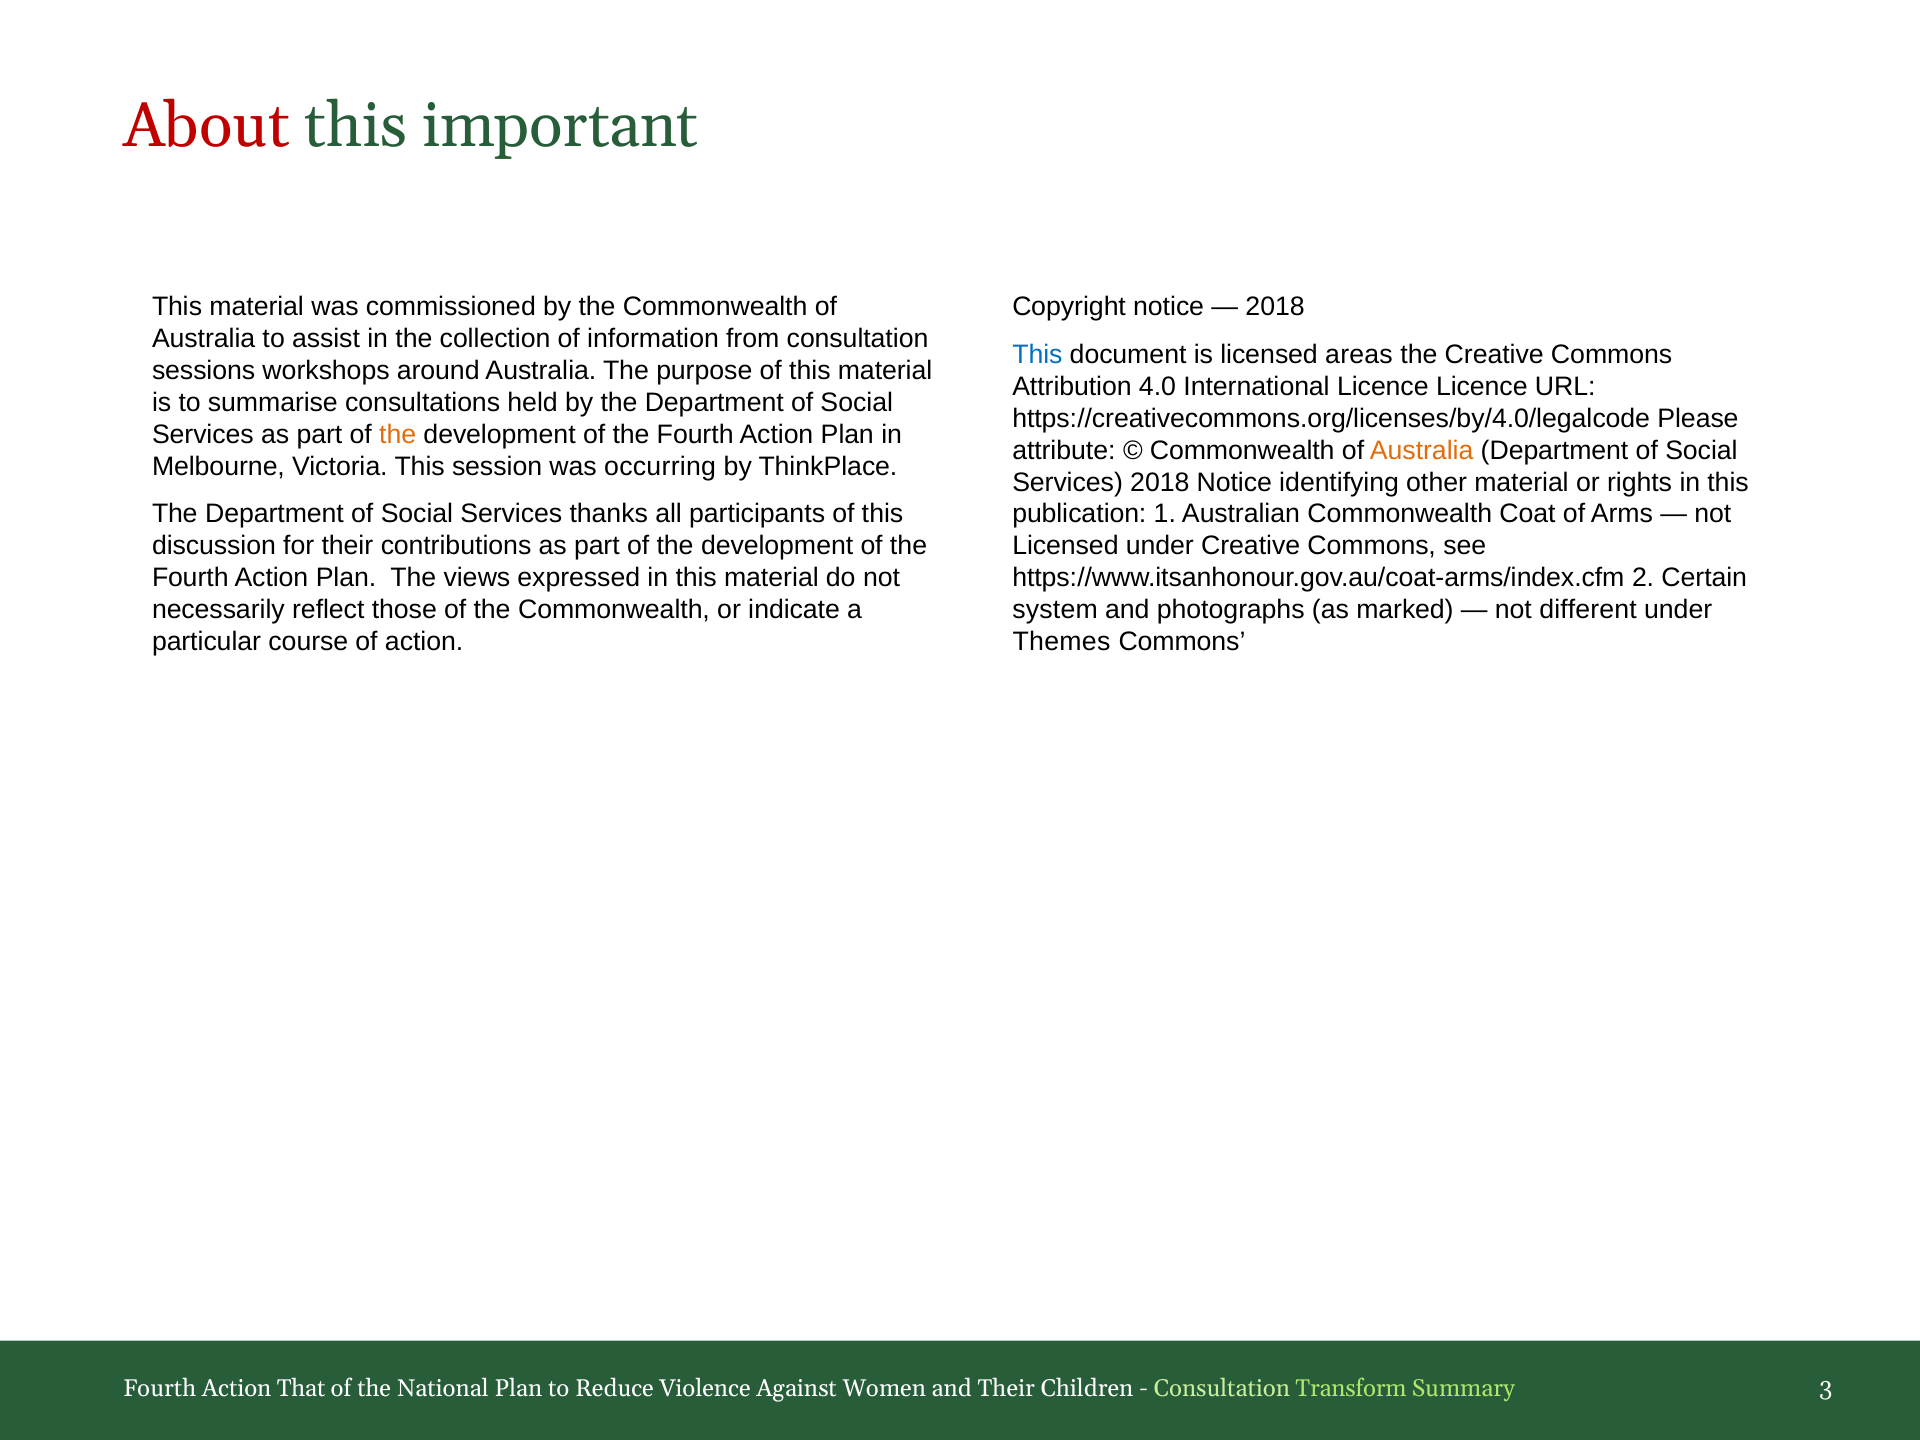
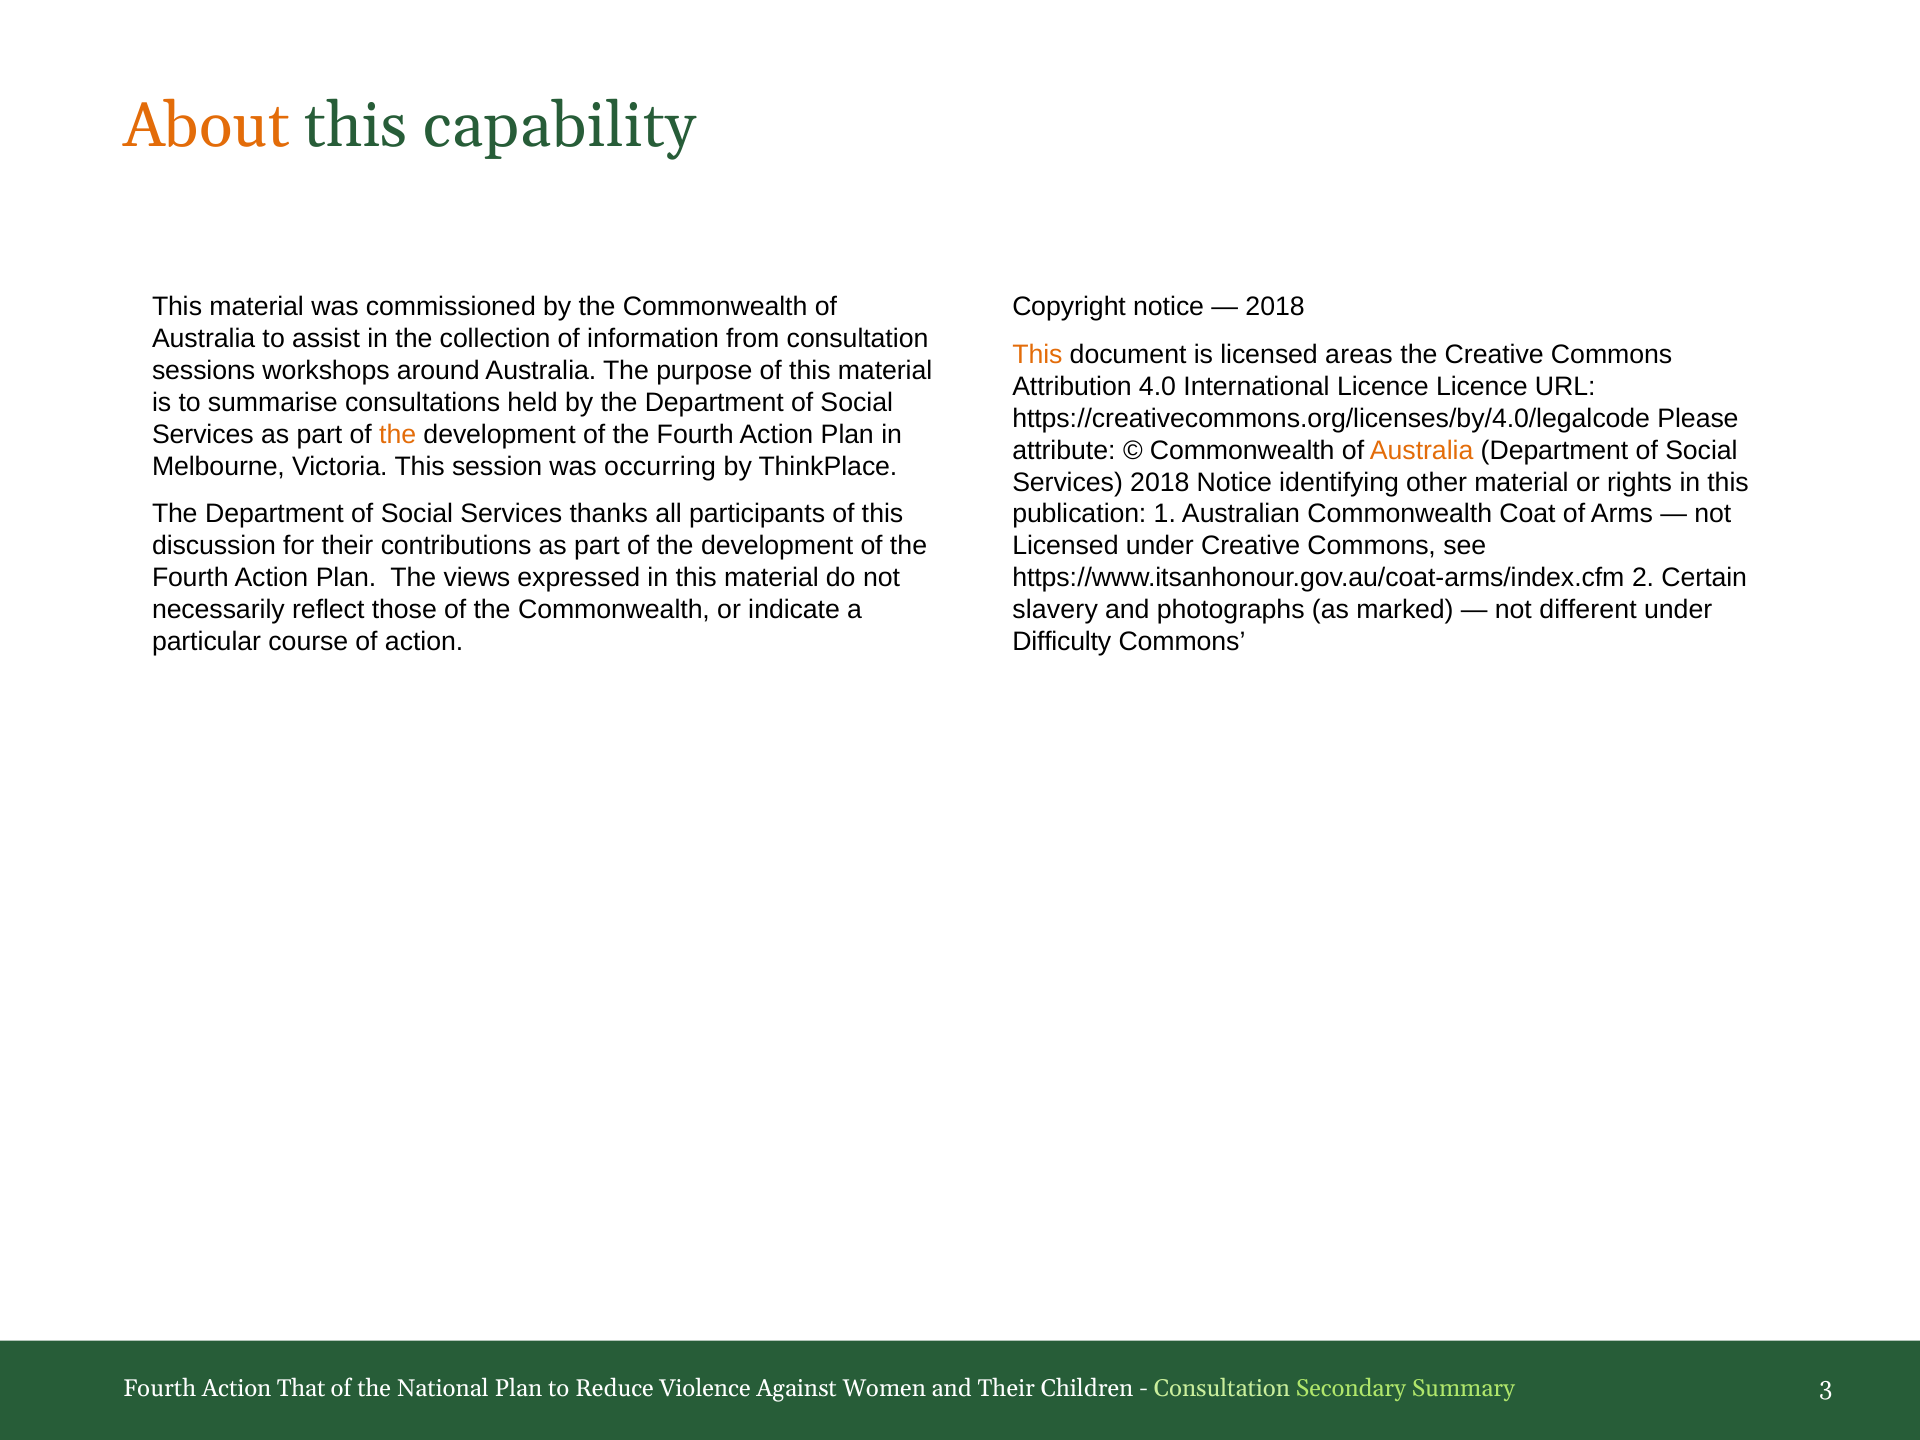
About colour: red -> orange
important: important -> capability
This at (1037, 355) colour: blue -> orange
system: system -> slavery
Themes: Themes -> Difficulty
Transform: Transform -> Secondary
